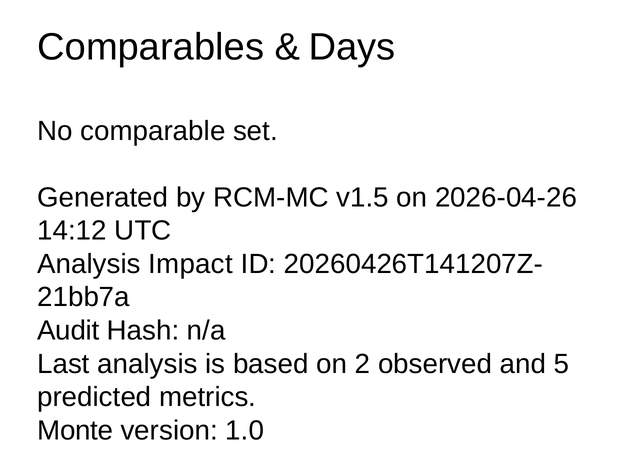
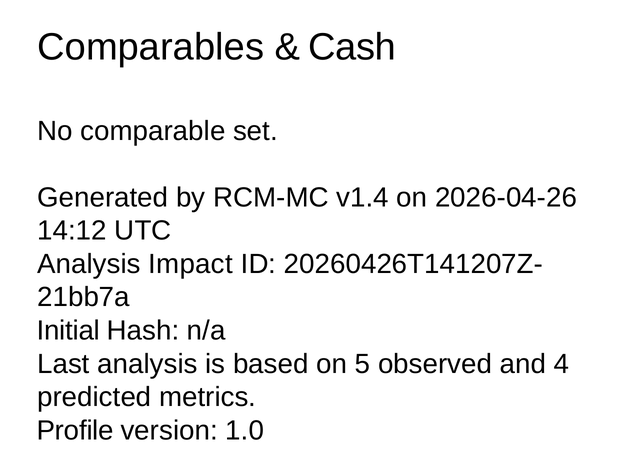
Days: Days -> Cash
v1.5: v1.5 -> v1.4
Audit: Audit -> Initial
2: 2 -> 5
5: 5 -> 4
Monte: Monte -> Profile
